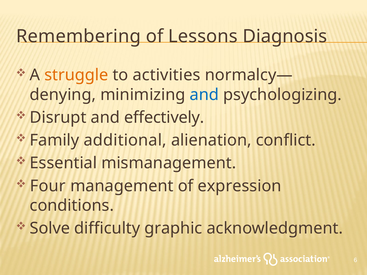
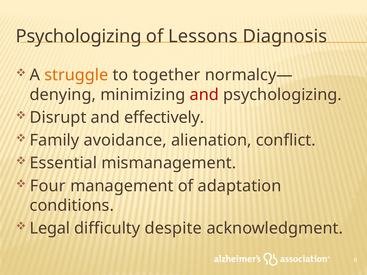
Remembering at (78, 36): Remembering -> Psychologizing
activities: activities -> together
and at (204, 95) colour: blue -> red
additional: additional -> avoidance
expression: expression -> adaptation
Solve: Solve -> Legal
graphic: graphic -> despite
